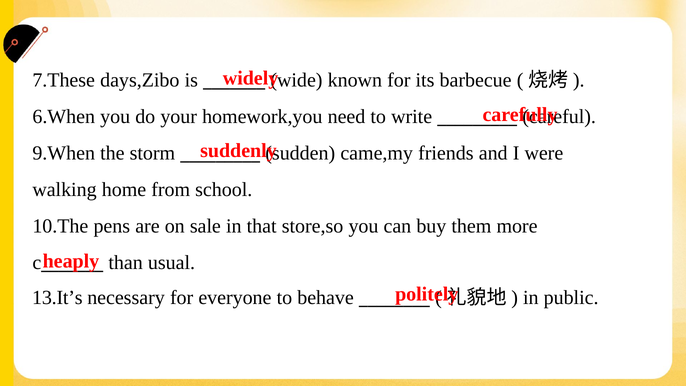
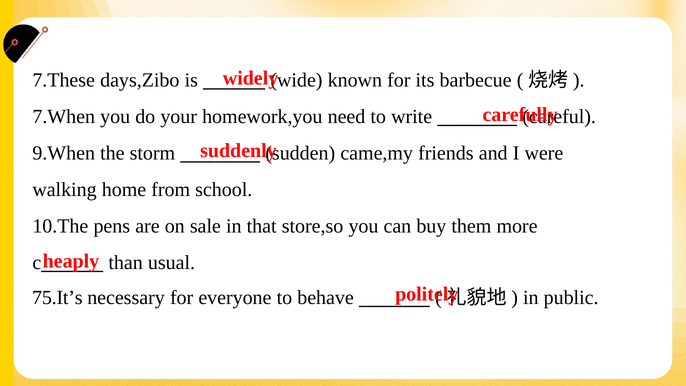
6.When: 6.When -> 7.When
13.It’s: 13.It’s -> 75.It’s
